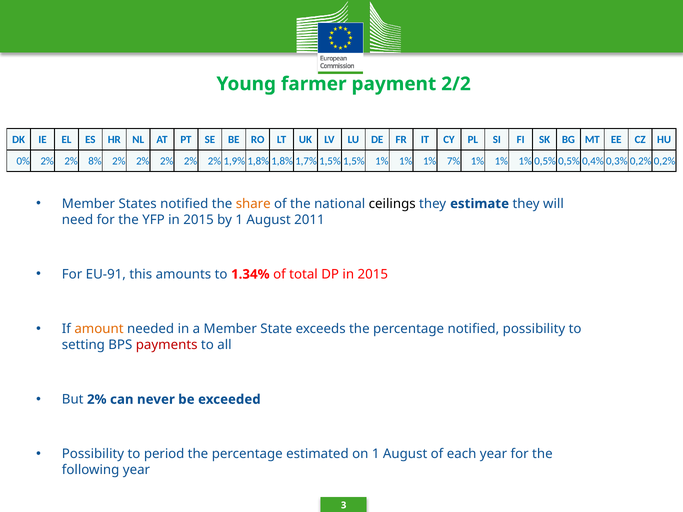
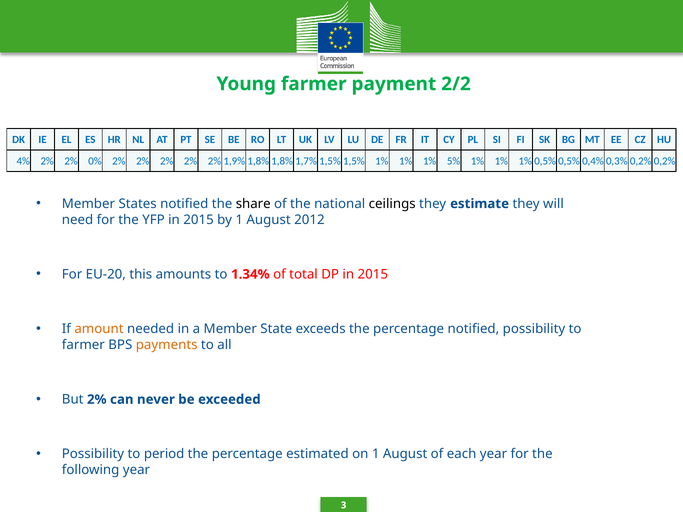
0%: 0% -> 4%
8%: 8% -> 0%
7%: 7% -> 5%
share colour: orange -> black
2011: 2011 -> 2012
EU-91: EU-91 -> EU-20
setting at (83, 345): setting -> farmer
payments colour: red -> orange
